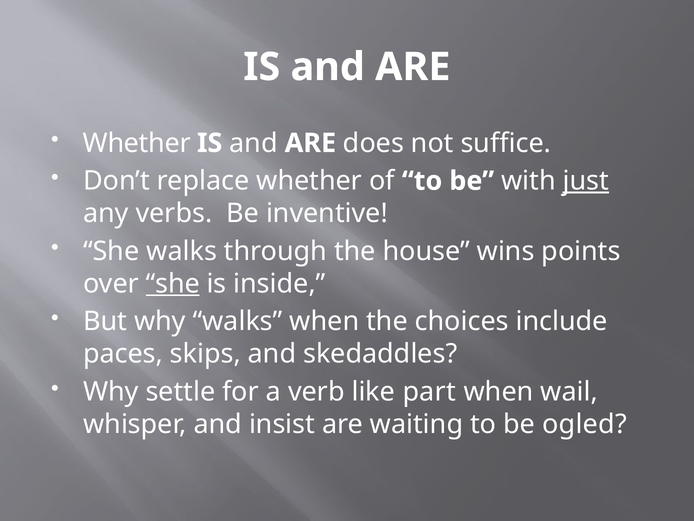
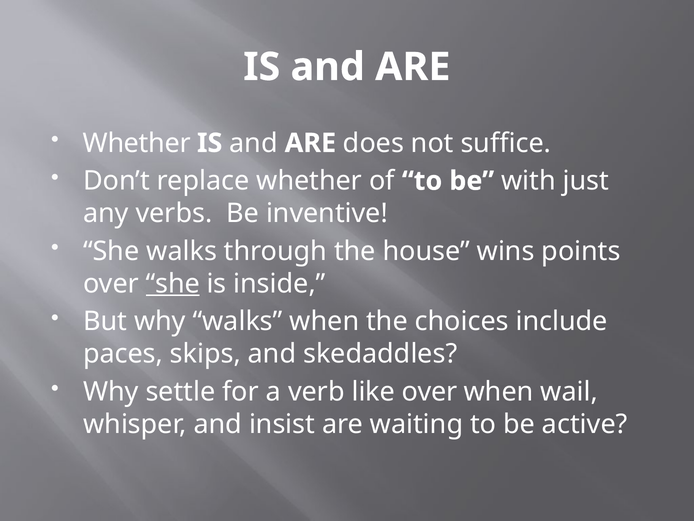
just underline: present -> none
like part: part -> over
ogled: ogled -> active
